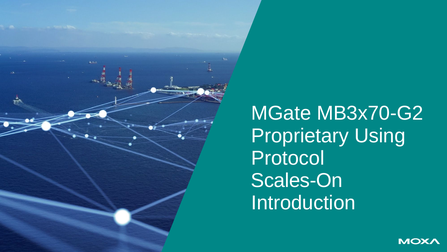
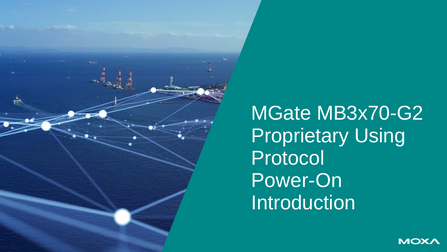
Scales-On: Scales-On -> Power-On
